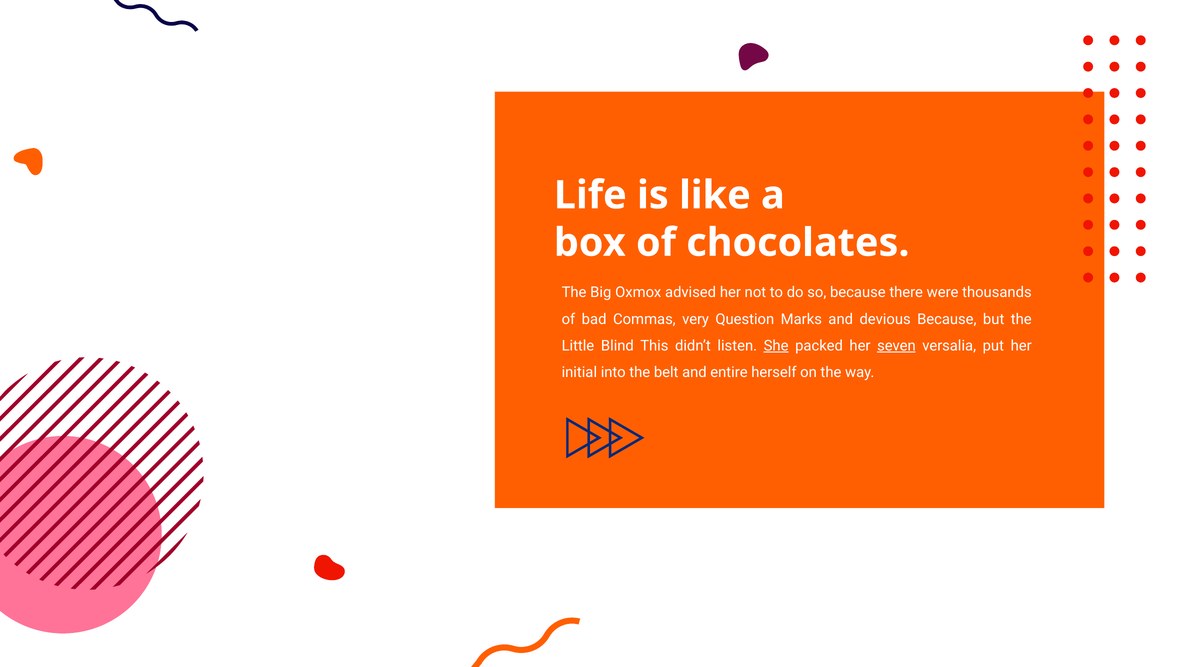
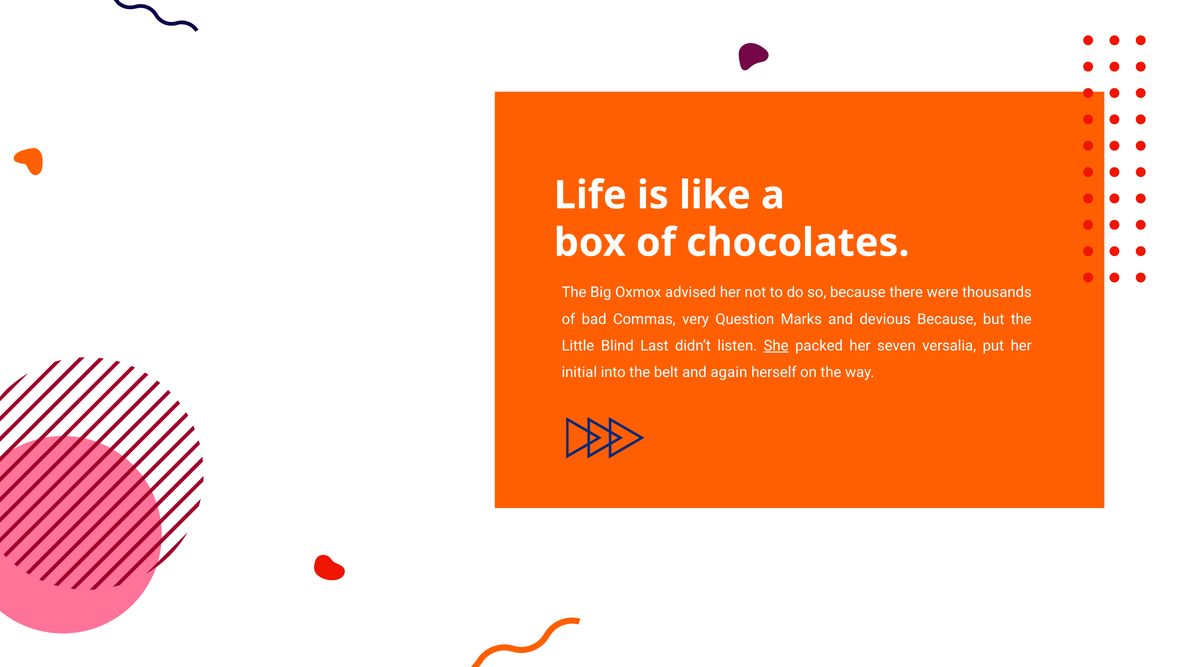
This: This -> Last
seven underline: present -> none
entire: entire -> again
